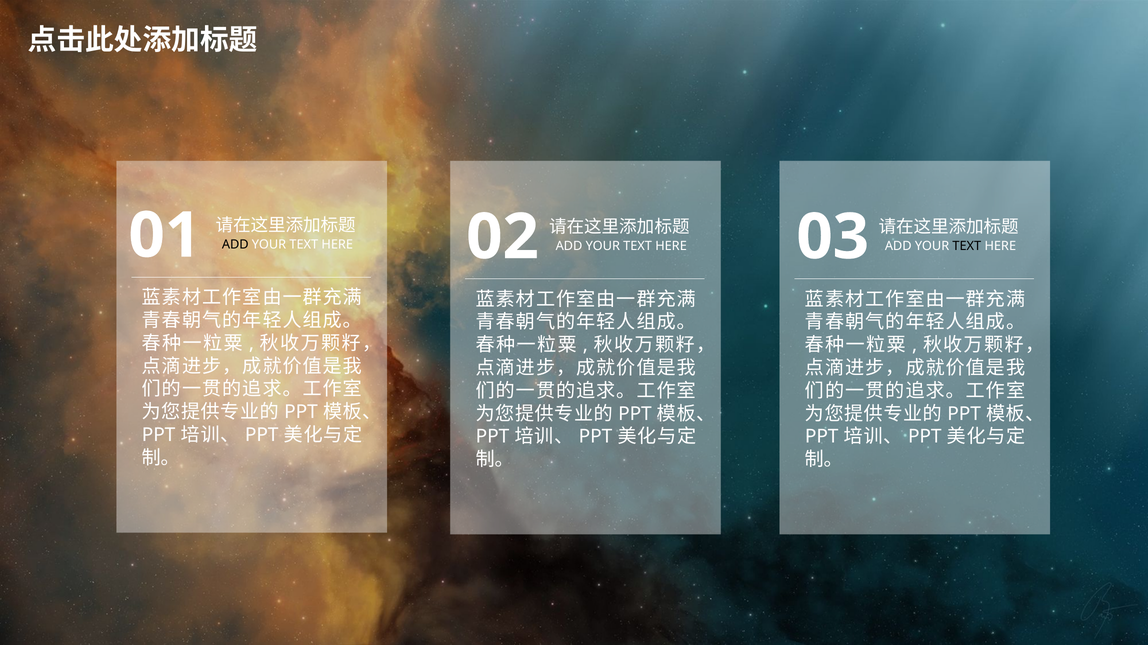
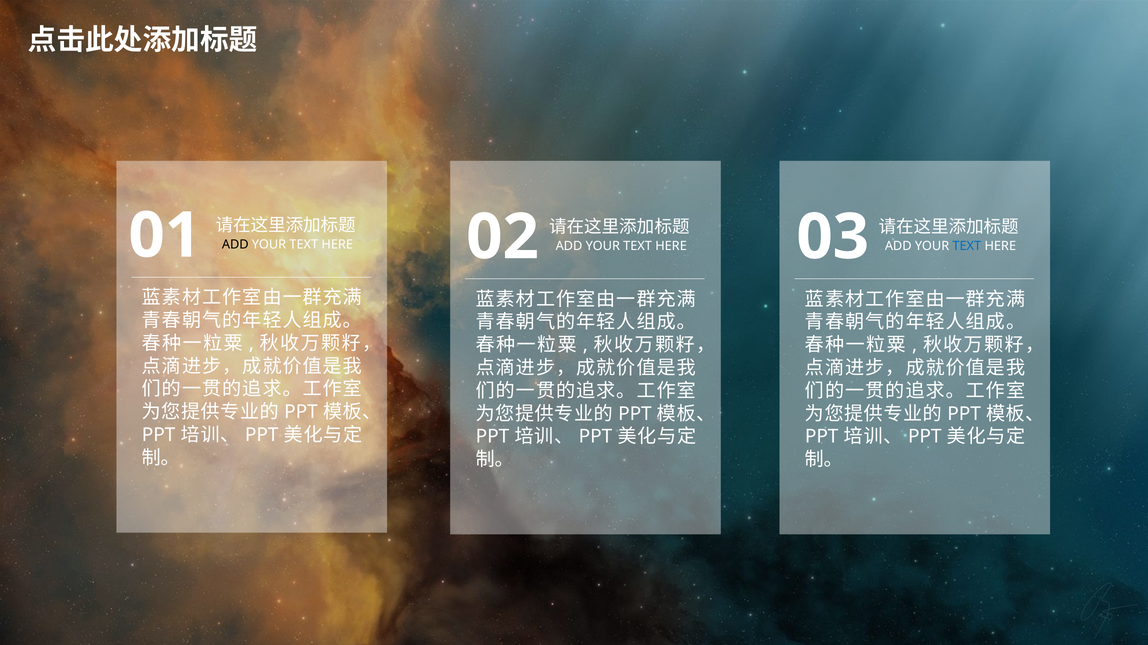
TEXT at (967, 246) colour: black -> blue
